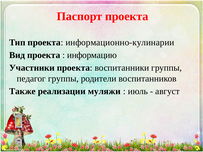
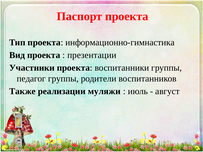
информационно-кулинарии: информационно-кулинарии -> информационно-гимнастика
информацию: информацию -> презентации
